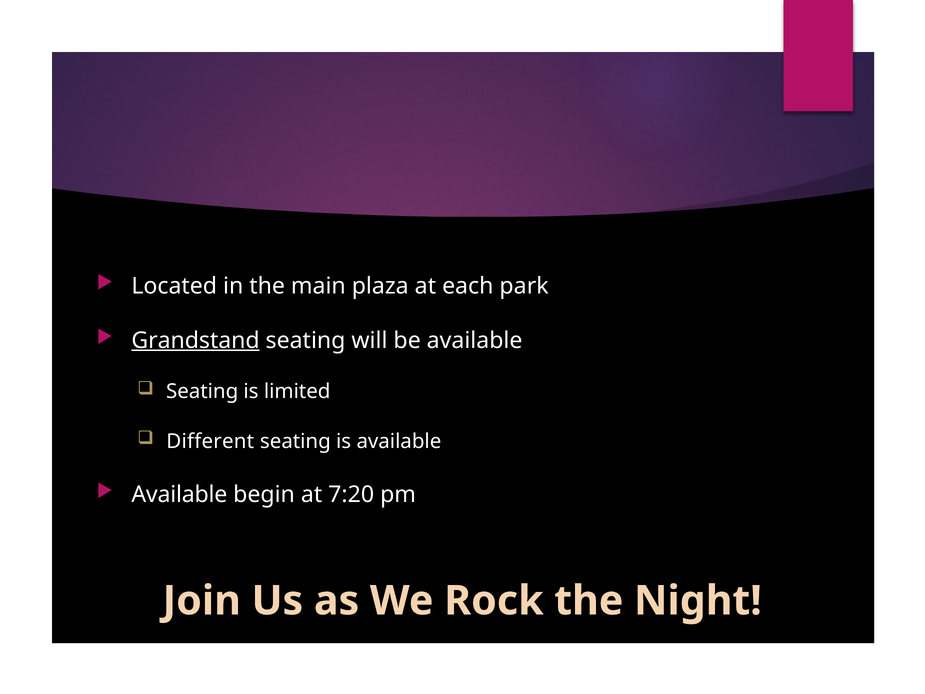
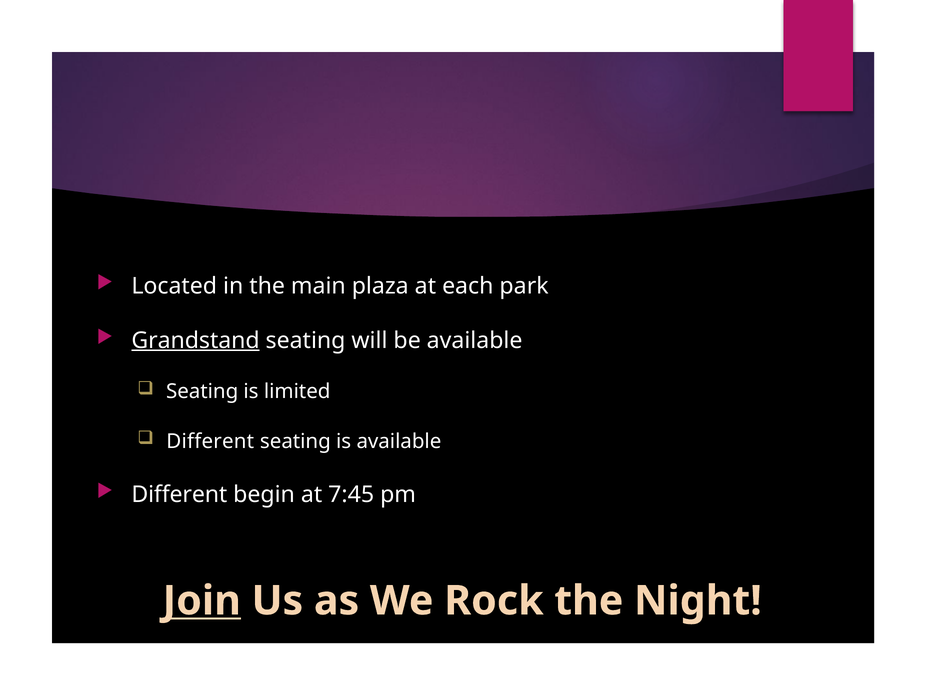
Available at (179, 494): Available -> Different
7:20: 7:20 -> 7:45
Join underline: none -> present
